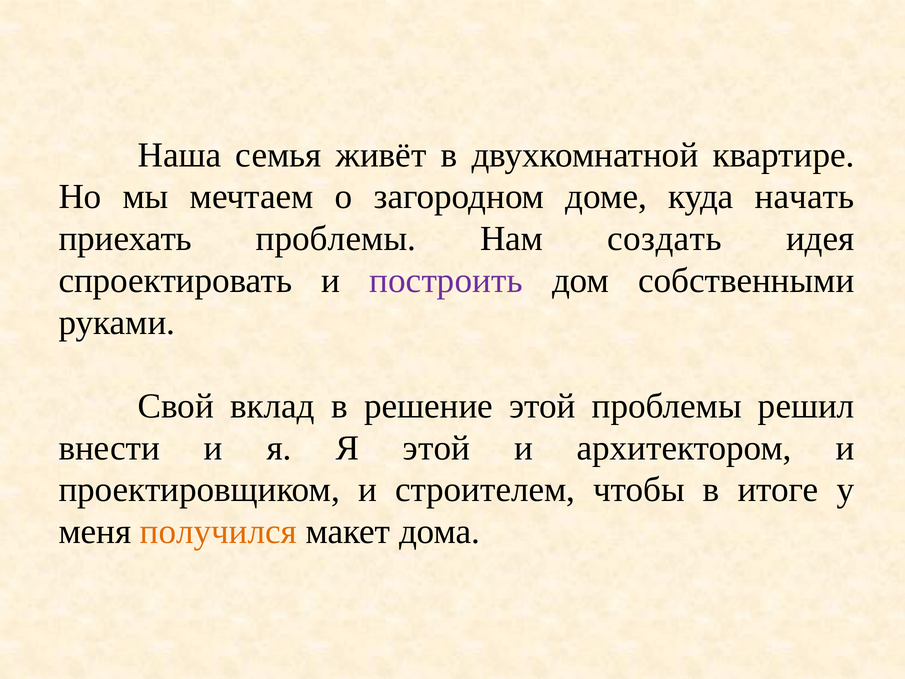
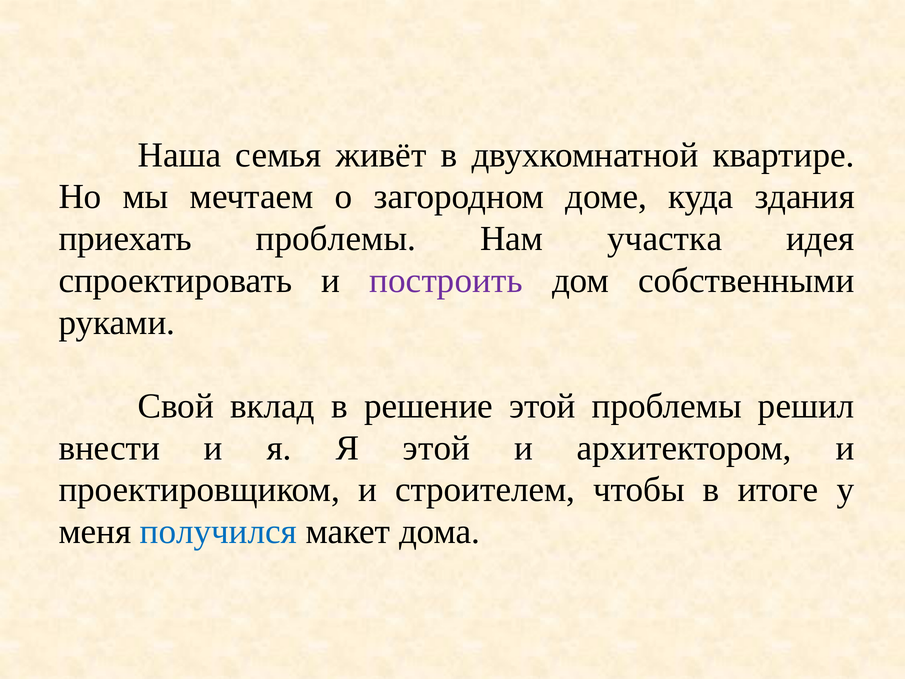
начать: начать -> здания
создать: создать -> участка
получился colour: orange -> blue
